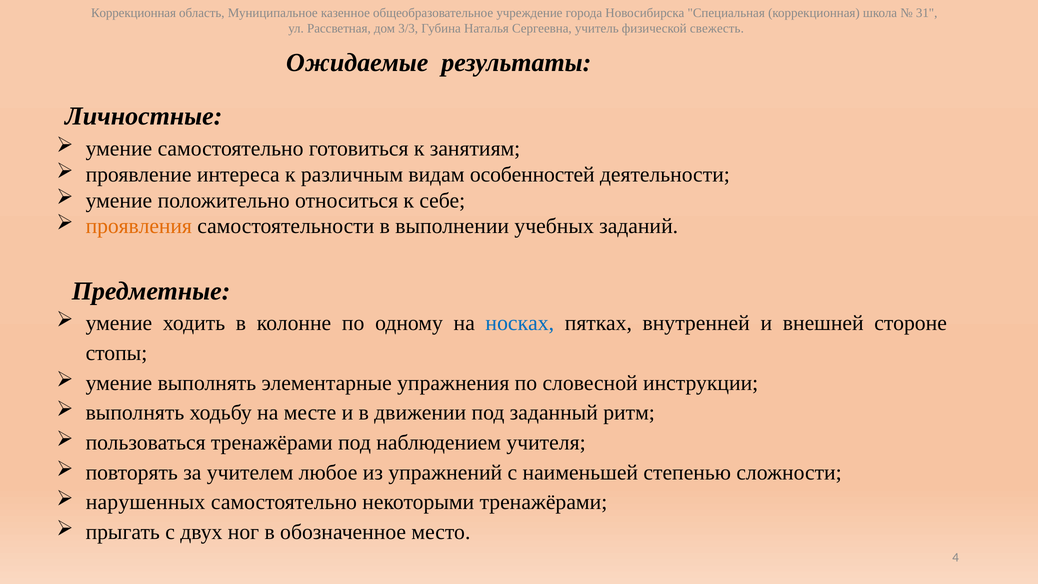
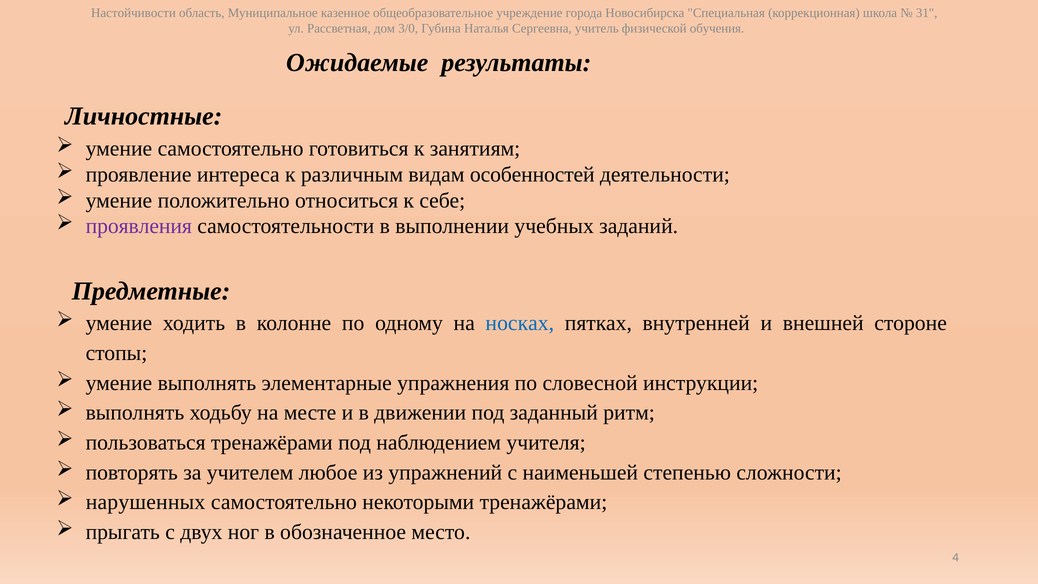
Коррекционная at (133, 13): Коррекционная -> Настойчивости
3/3: 3/3 -> 3/0
свежесть: свежесть -> обучения
проявления colour: orange -> purple
